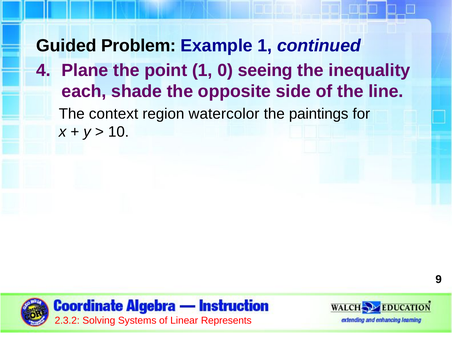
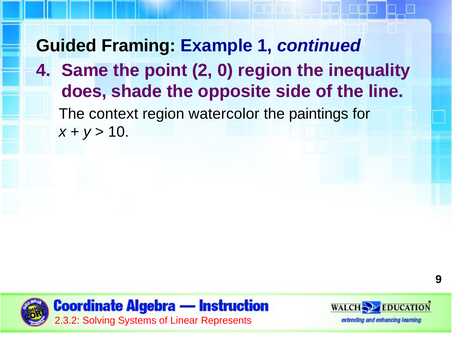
Problem: Problem -> Framing
Plane: Plane -> Same
point 1: 1 -> 2
0 seeing: seeing -> region
each: each -> does
